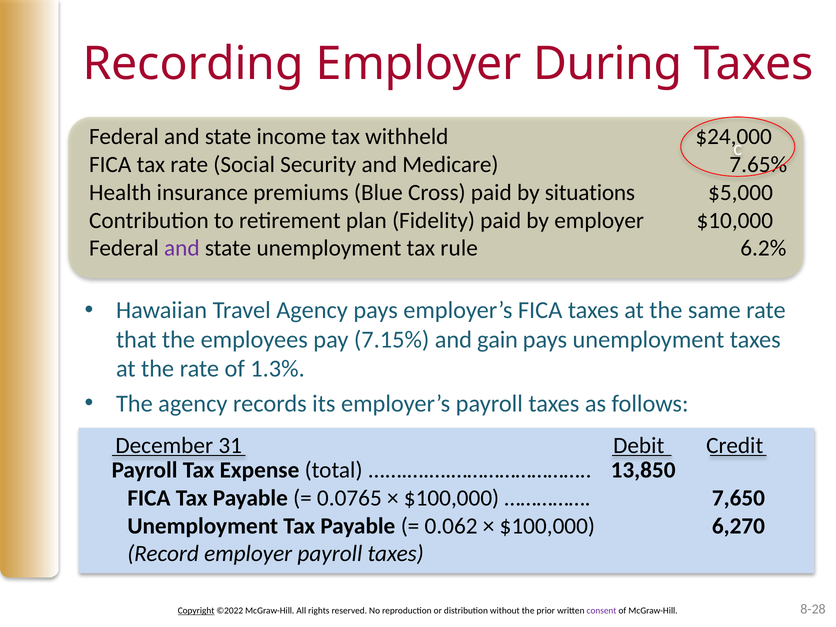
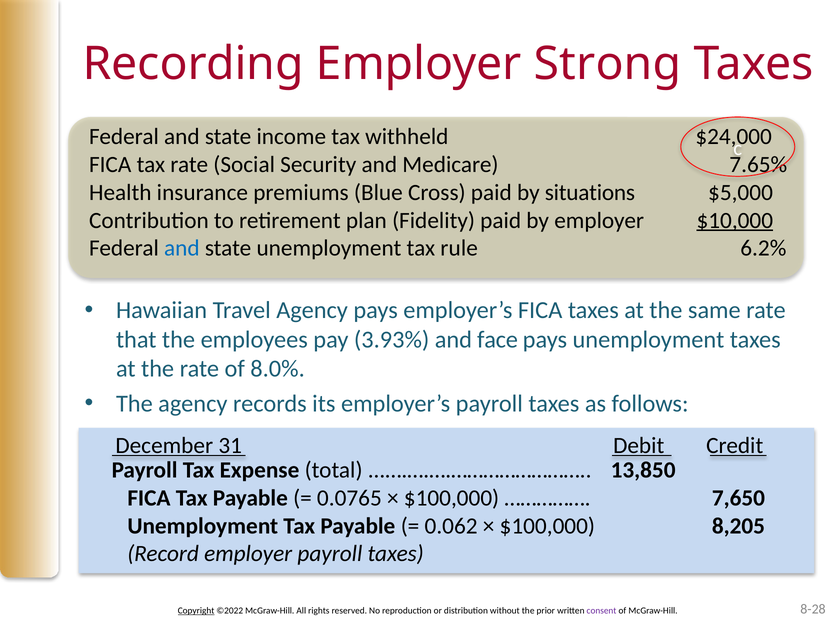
During: During -> Strong
$10,000 underline: none -> present
and at (182, 248) colour: purple -> blue
7.15%: 7.15% -> 3.93%
gain: gain -> face
1.3%: 1.3% -> 8.0%
6,270: 6,270 -> 8,205
